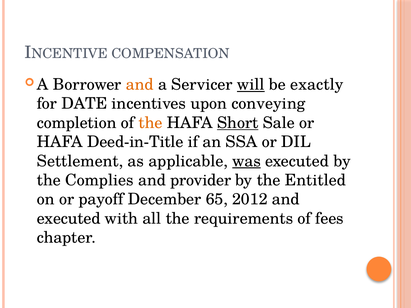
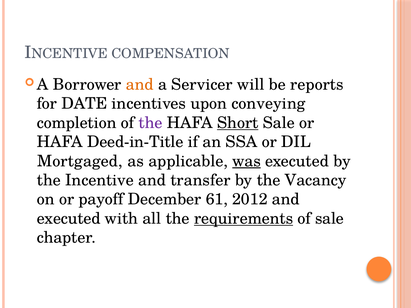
will underline: present -> none
exactly: exactly -> reports
the at (151, 123) colour: orange -> purple
Settlement: Settlement -> Mortgaged
Complies: Complies -> Incentive
provider: provider -> transfer
Entitled: Entitled -> Vacancy
65: 65 -> 61
requirements underline: none -> present
of fees: fees -> sale
